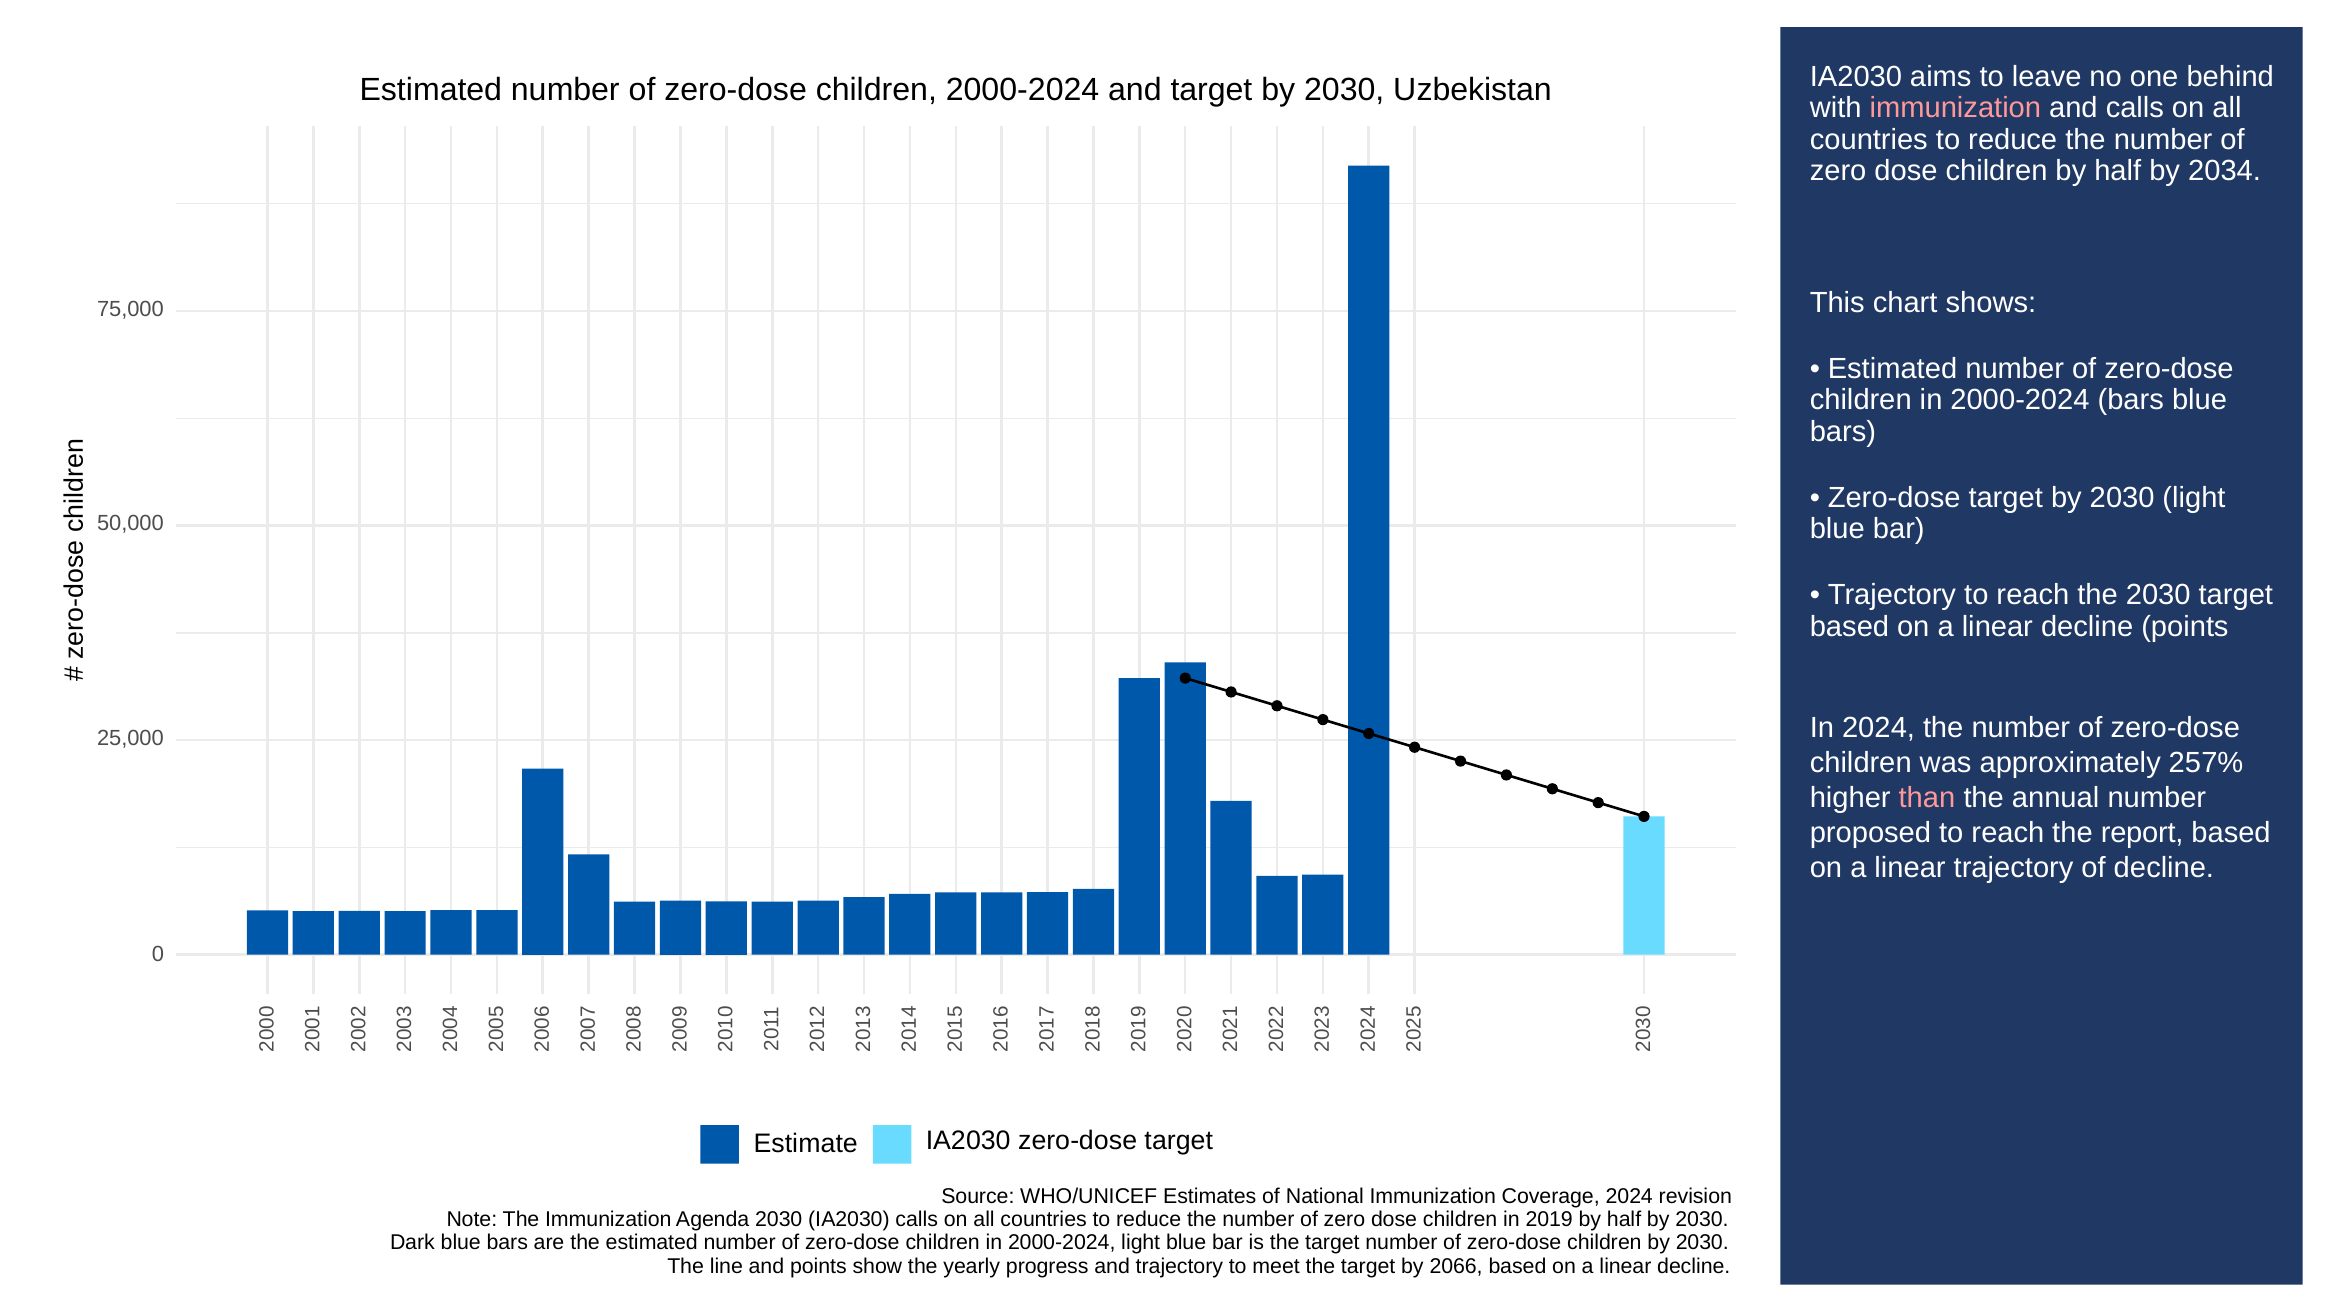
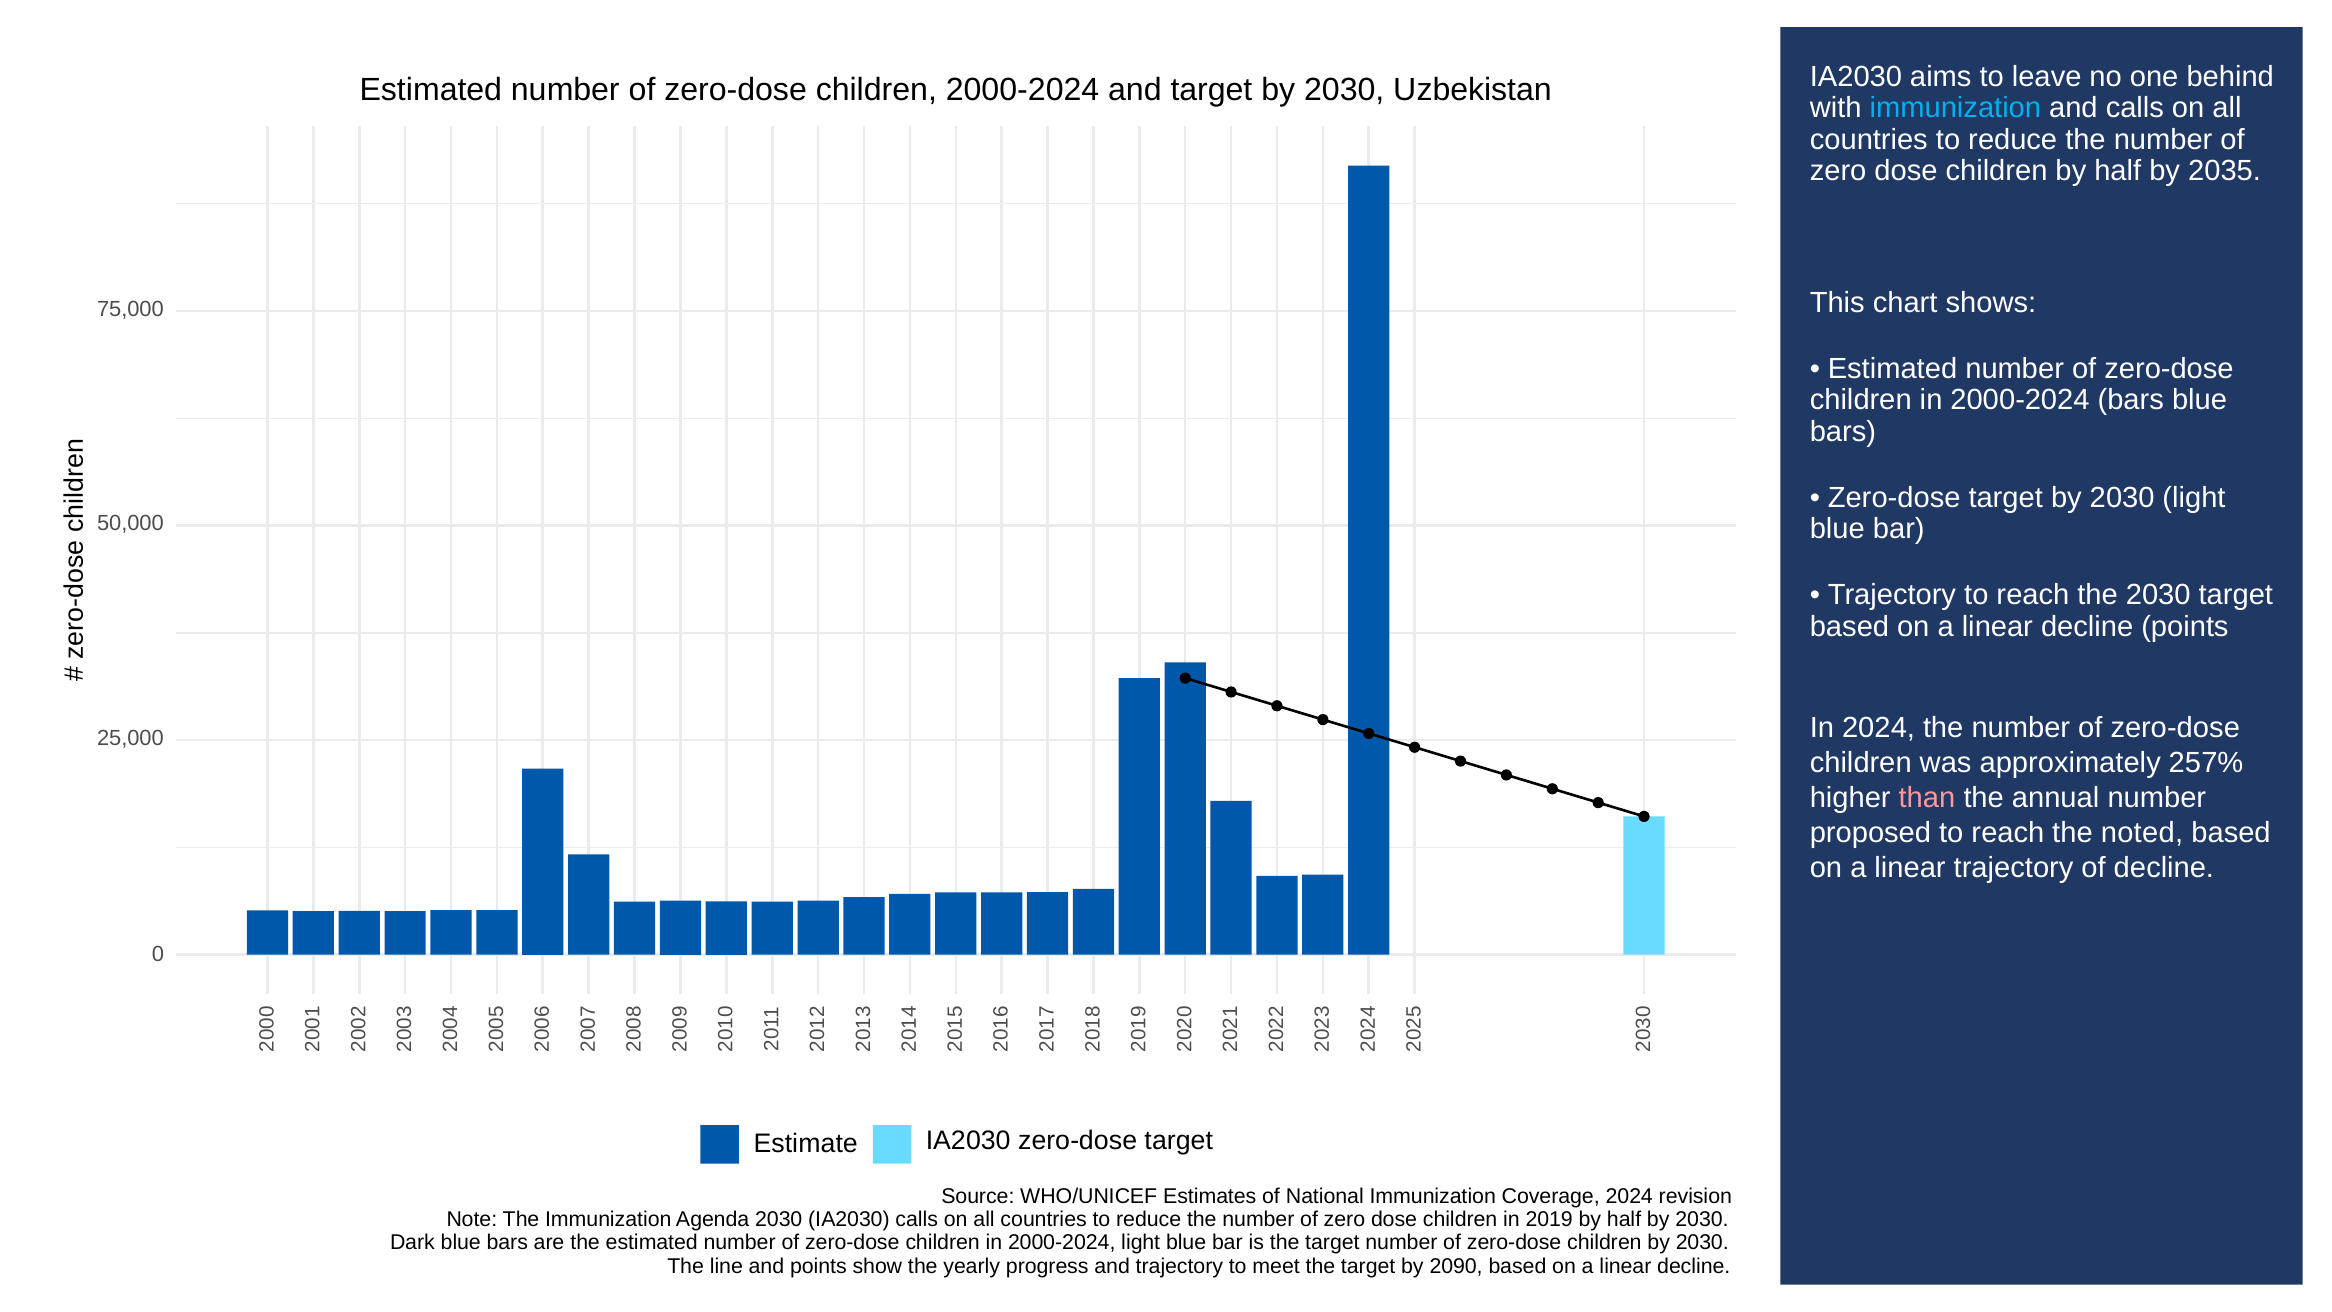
immunization at (1955, 108) colour: pink -> light blue
2034: 2034 -> 2035
report: report -> noted
2066: 2066 -> 2090
